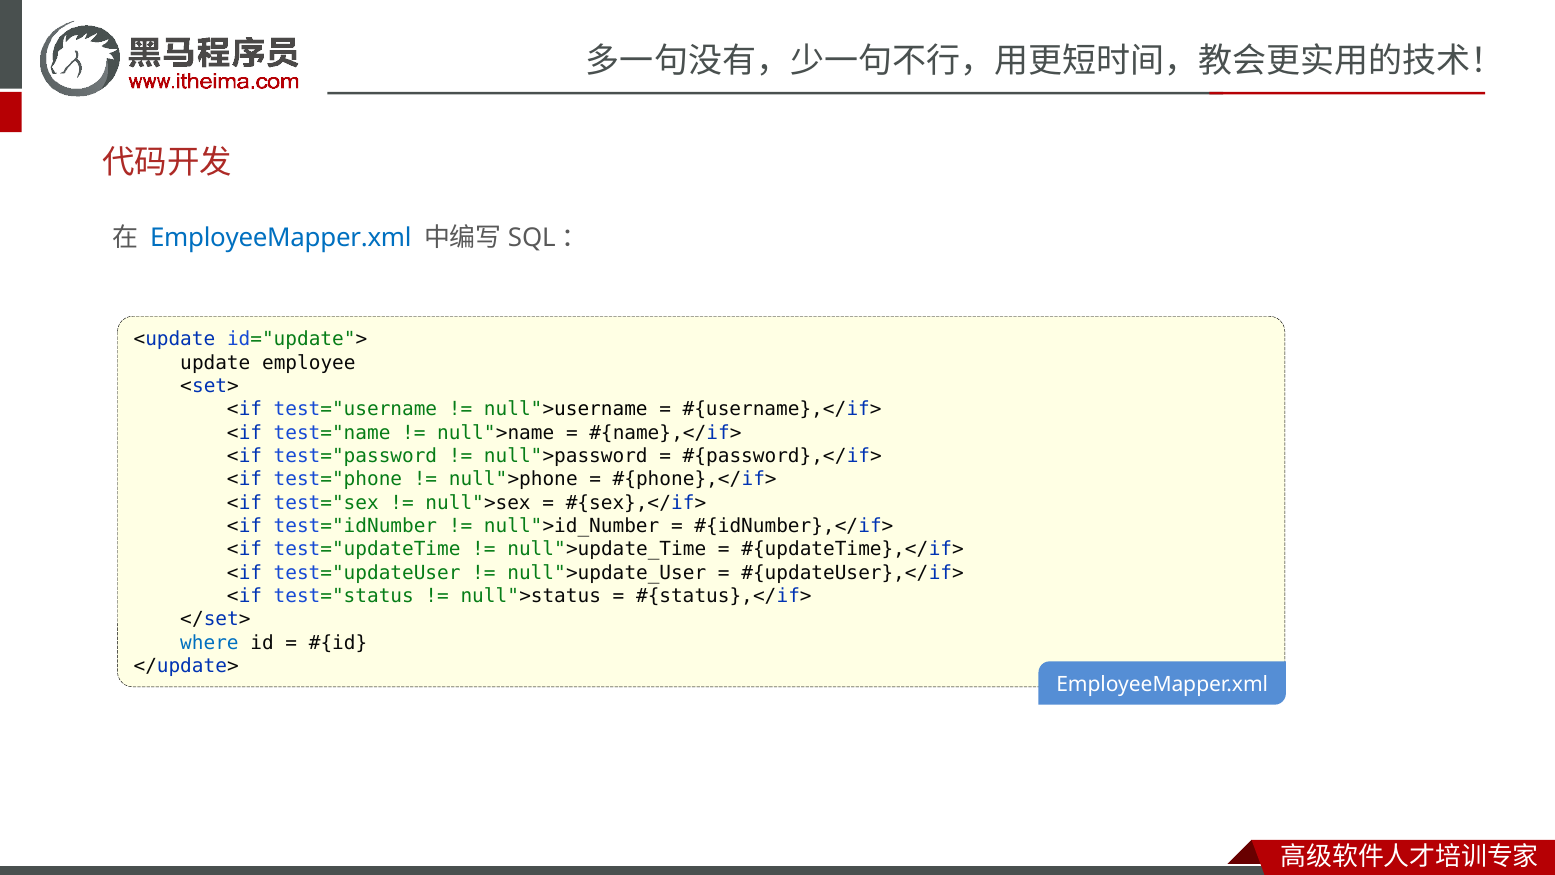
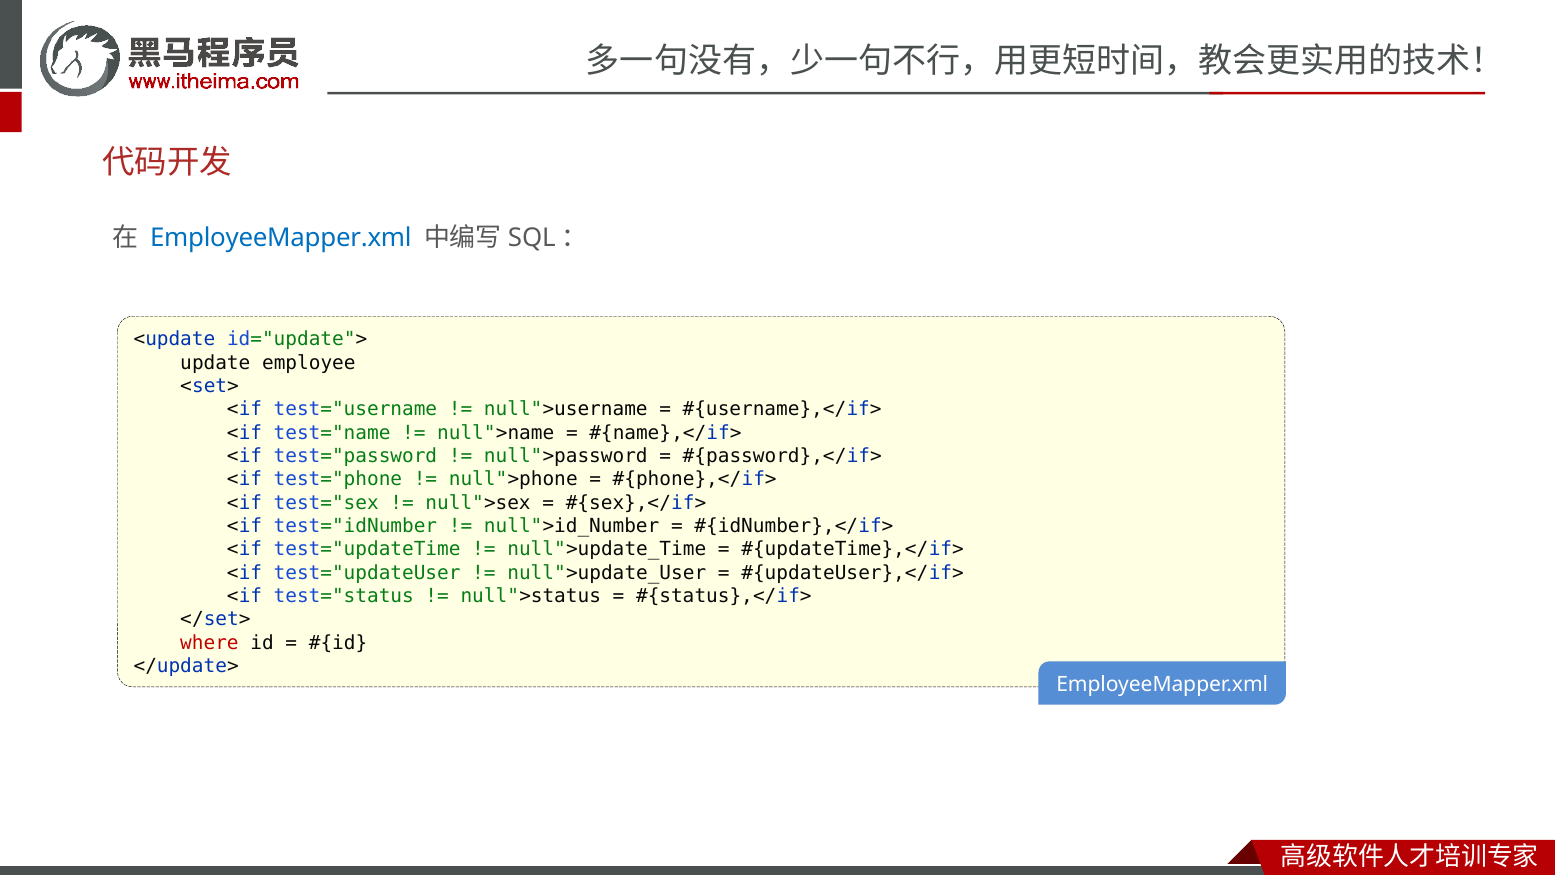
where colour: blue -> red
